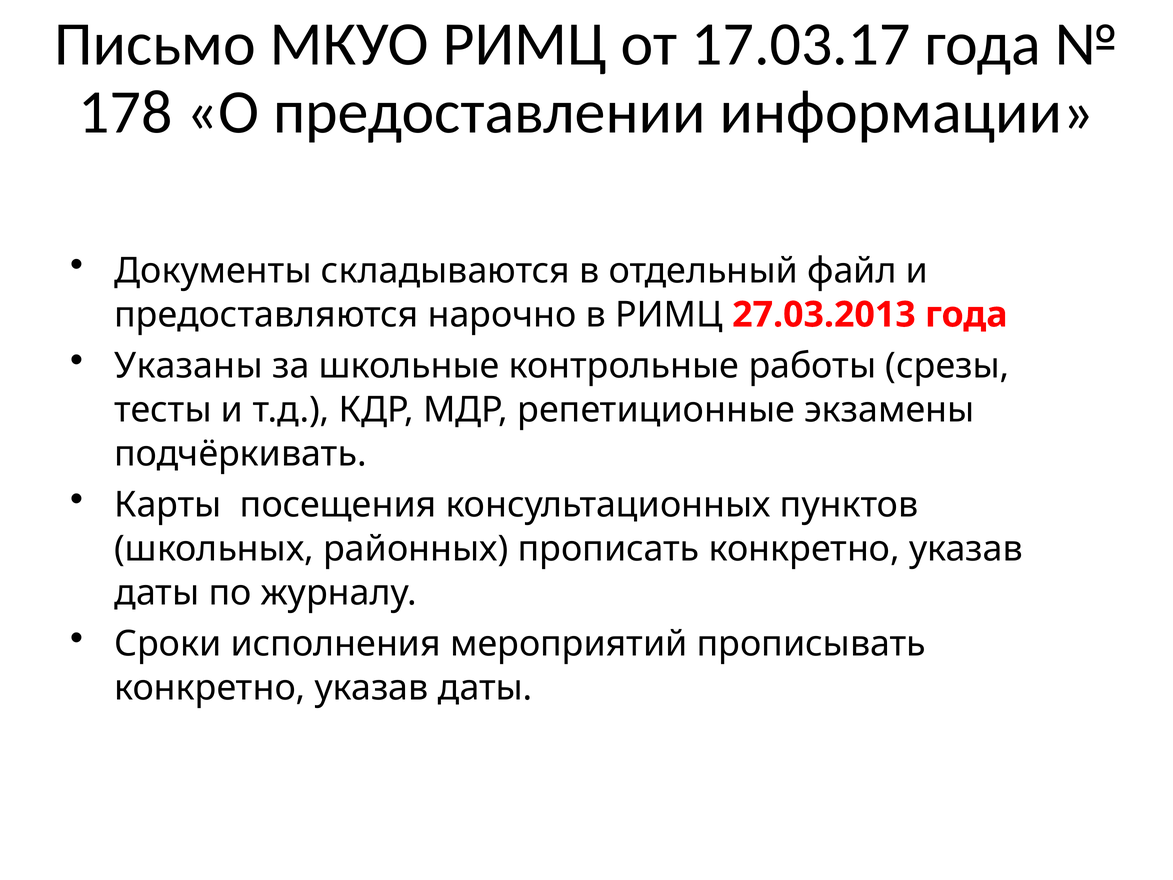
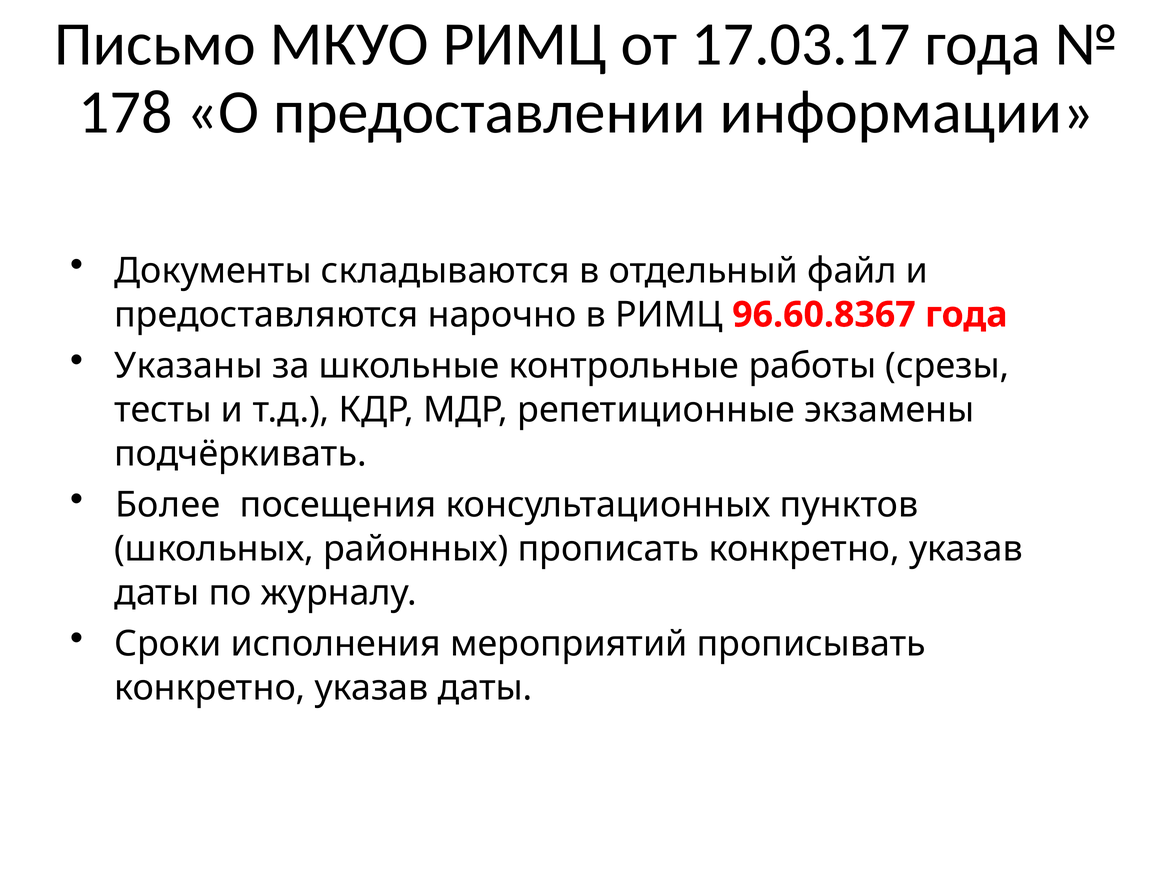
27.03.2013: 27.03.2013 -> 96.60.8367
Карты: Карты -> Более
